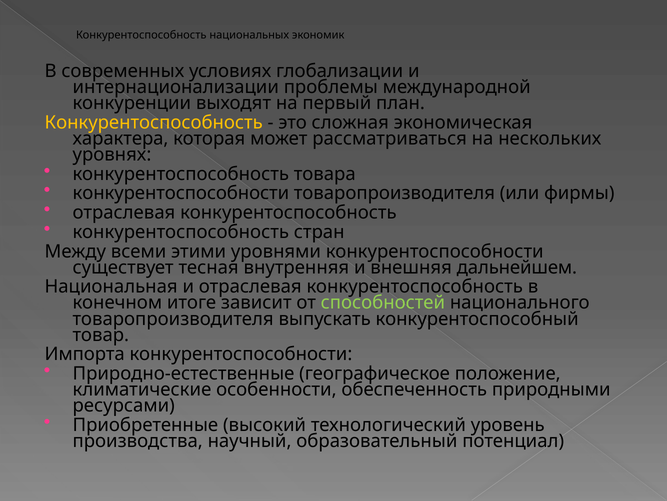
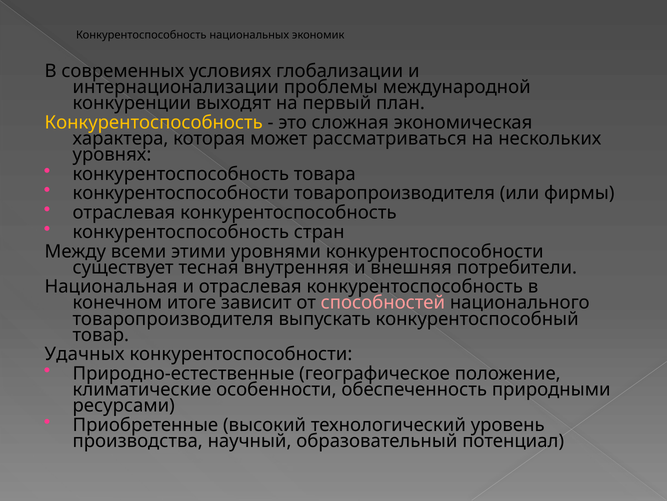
дальнейшем: дальнейшем -> потребители
способностей colour: light green -> pink
Импорта: Импорта -> Удачных
